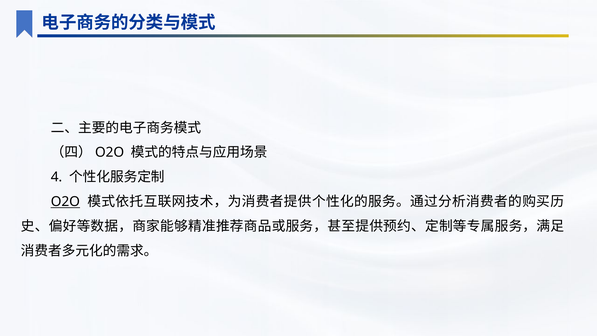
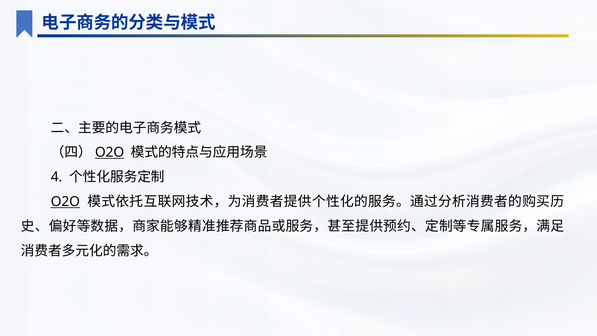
O2O at (110, 152) underline: none -> present
